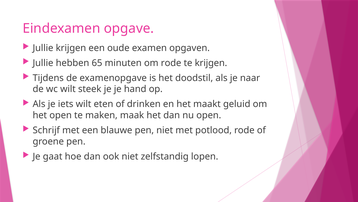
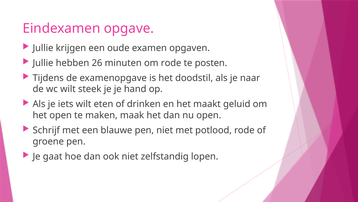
65: 65 -> 26
te krijgen: krijgen -> posten
